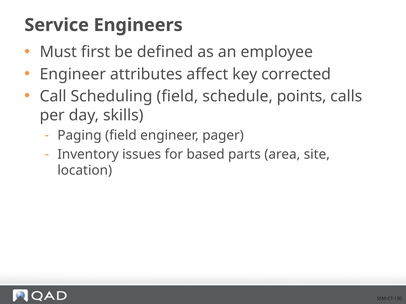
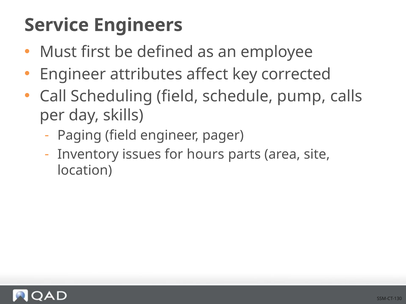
points: points -> pump
based: based -> hours
